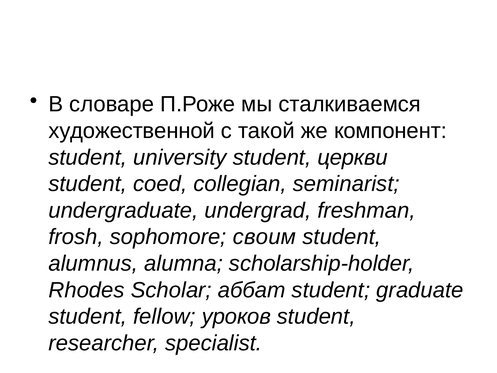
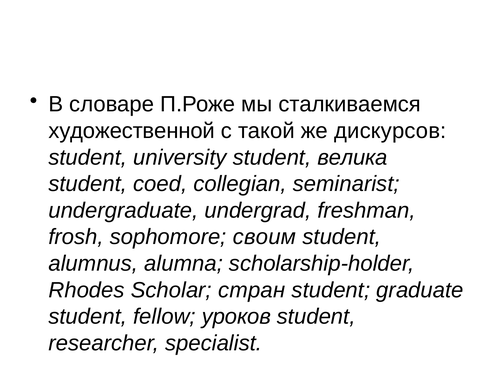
компонент: компонент -> дискурсов
церкви: церкви -> велика
аббат: аббат -> стран
